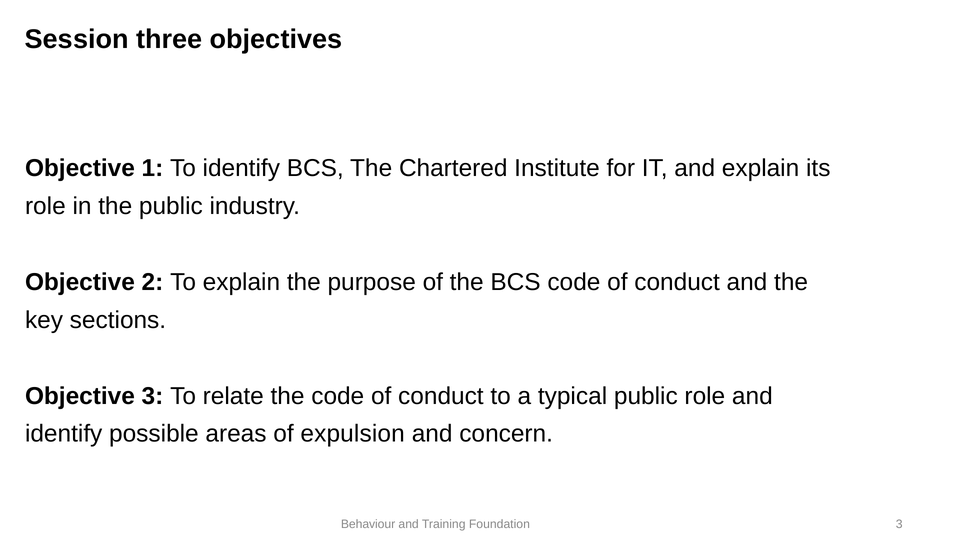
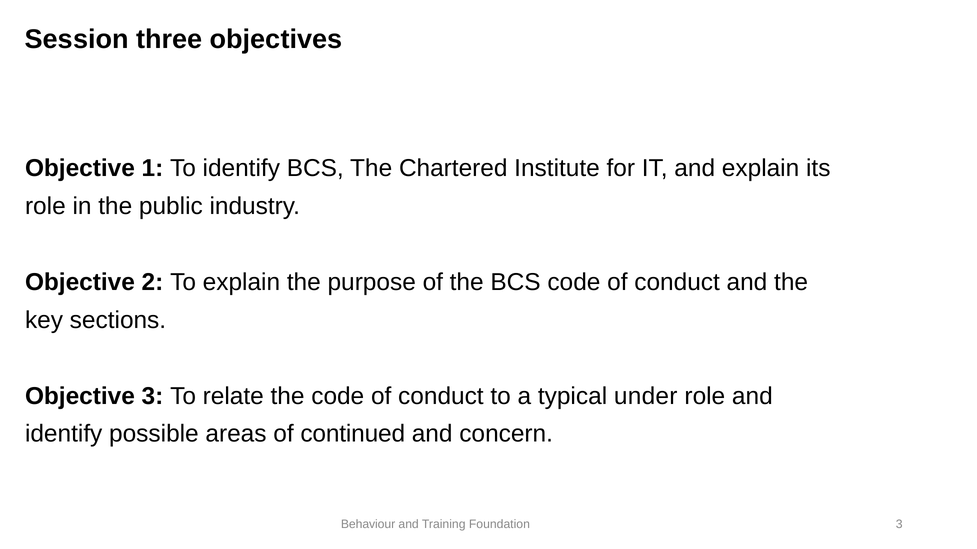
typical public: public -> under
expulsion: expulsion -> continued
